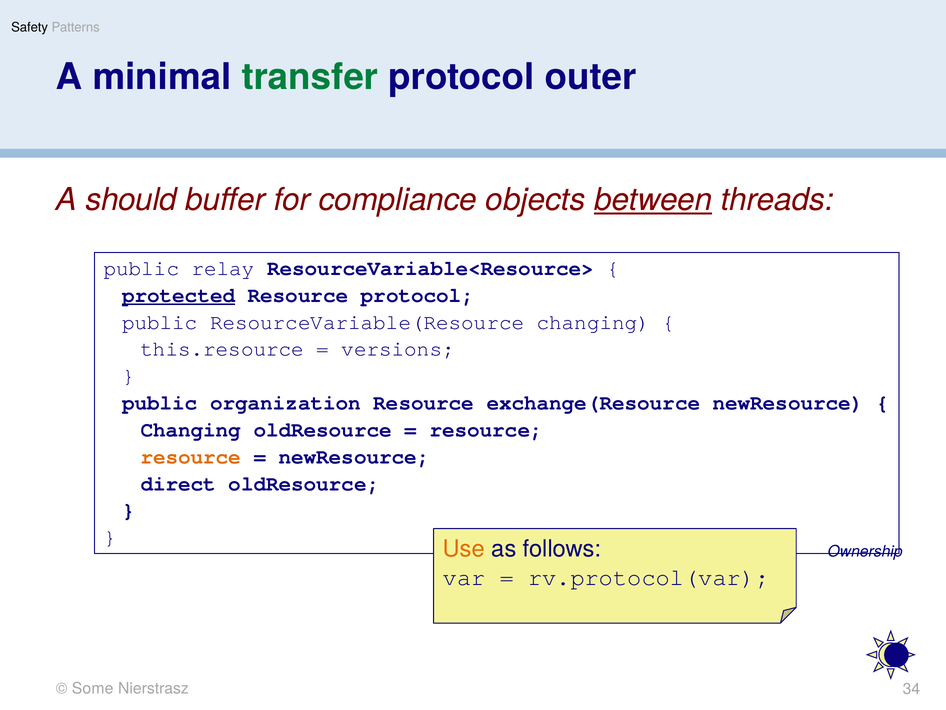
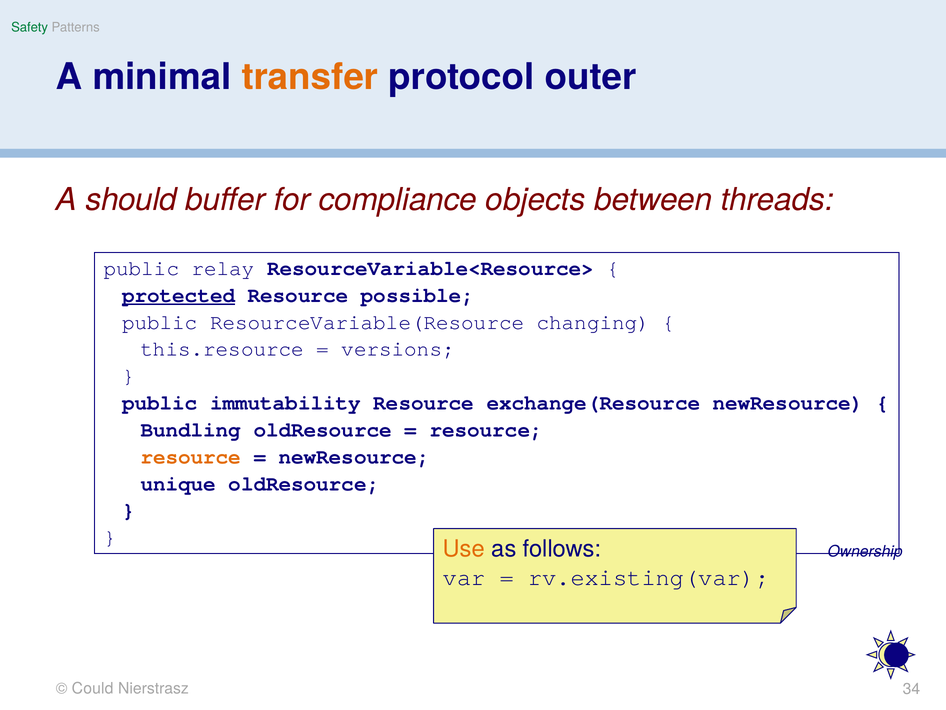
Safety colour: black -> green
transfer colour: green -> orange
between underline: present -> none
Resource protocol: protocol -> possible
organization: organization -> immutability
Changing at (191, 429): Changing -> Bundling
direct: direct -> unique
rv.protocol(var: rv.protocol(var -> rv.existing(var
Some: Some -> Could
